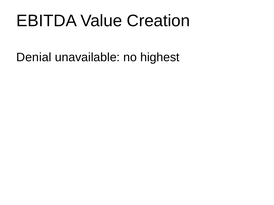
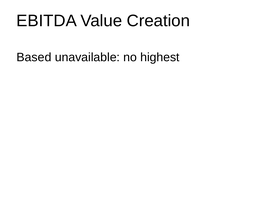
Denial: Denial -> Based
